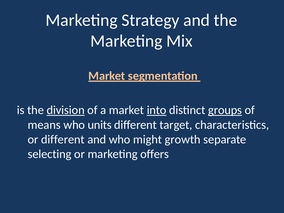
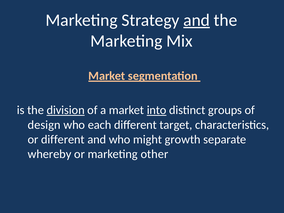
and at (197, 20) underline: none -> present
groups underline: present -> none
means: means -> design
units: units -> each
selecting: selecting -> whereby
offers: offers -> other
